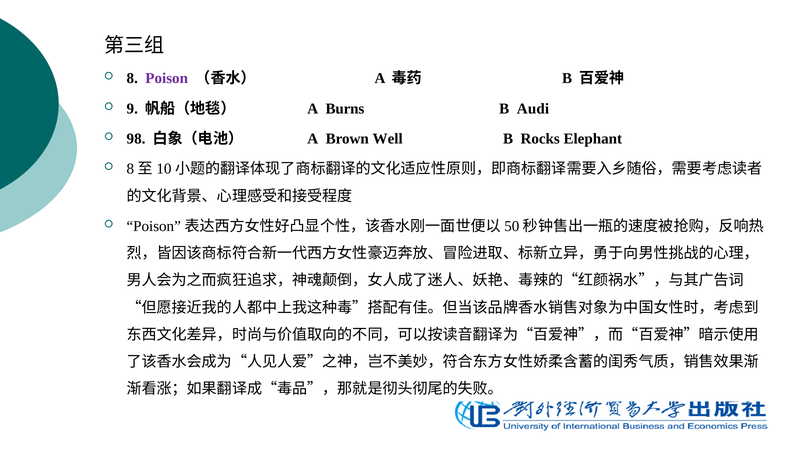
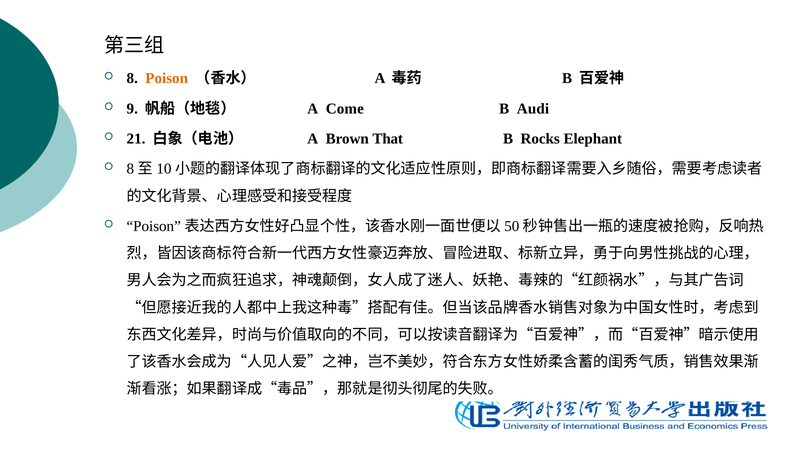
Poison colour: purple -> orange
Burns: Burns -> Come
98: 98 -> 21
Well: Well -> That
